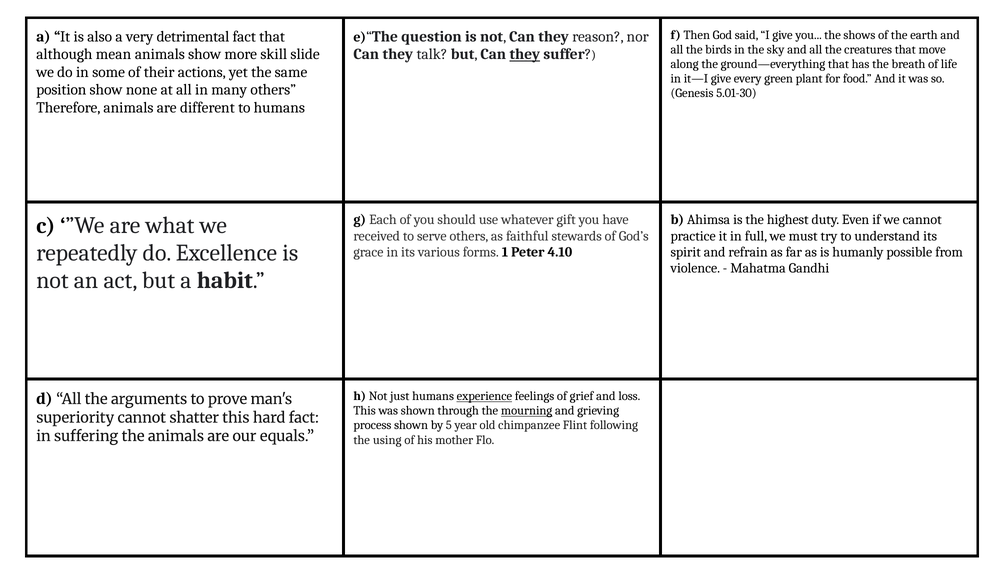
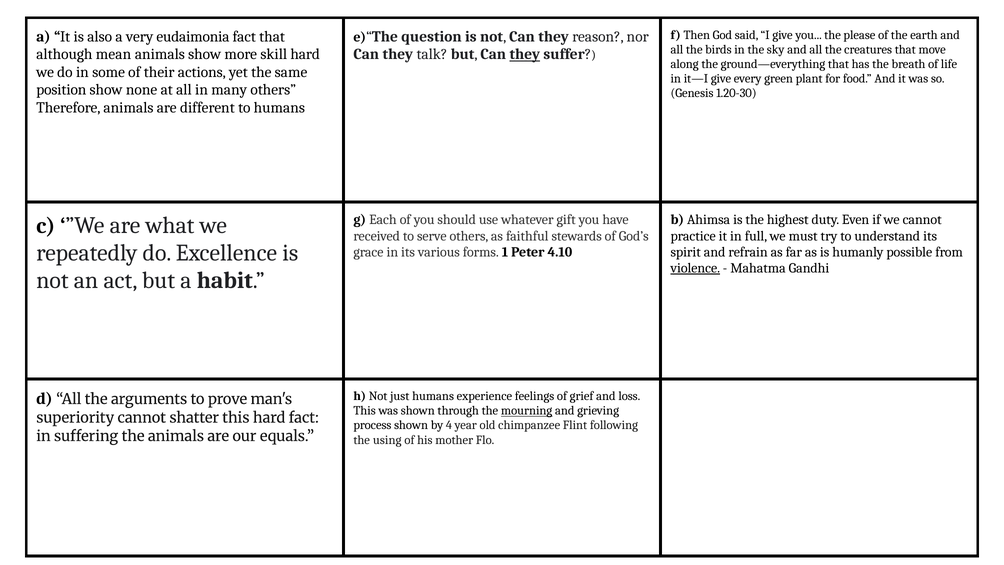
shows: shows -> please
detrimental: detrimental -> eudaimonia
skill slide: slide -> hard
5.01-30: 5.01-30 -> 1.20-30
violence underline: none -> present
experience underline: present -> none
5: 5 -> 4
